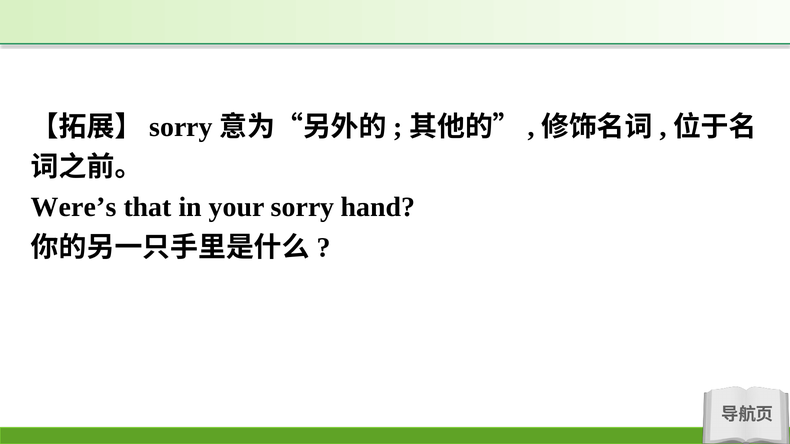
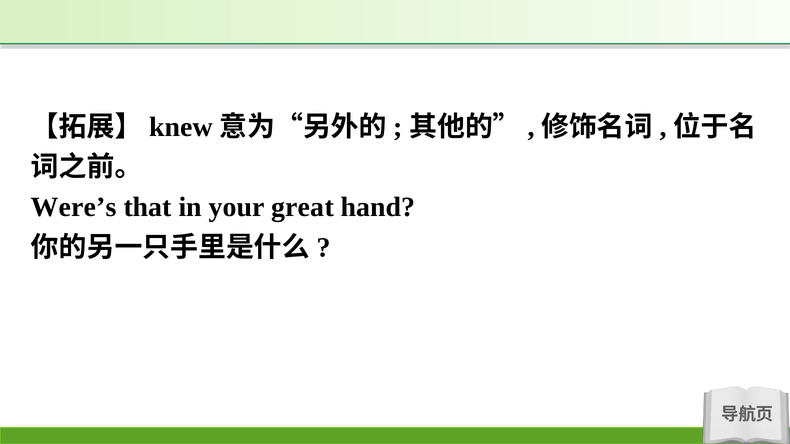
sorry at (181, 127): sorry -> knew
your sorry: sorry -> great
